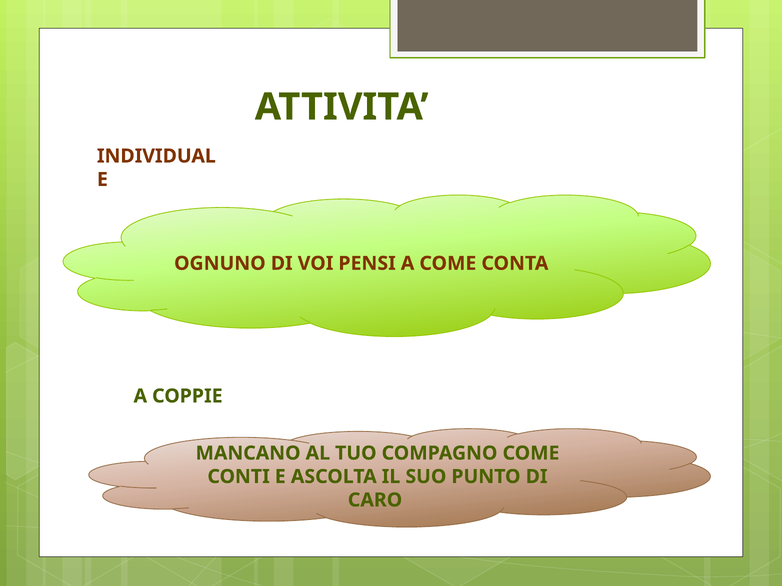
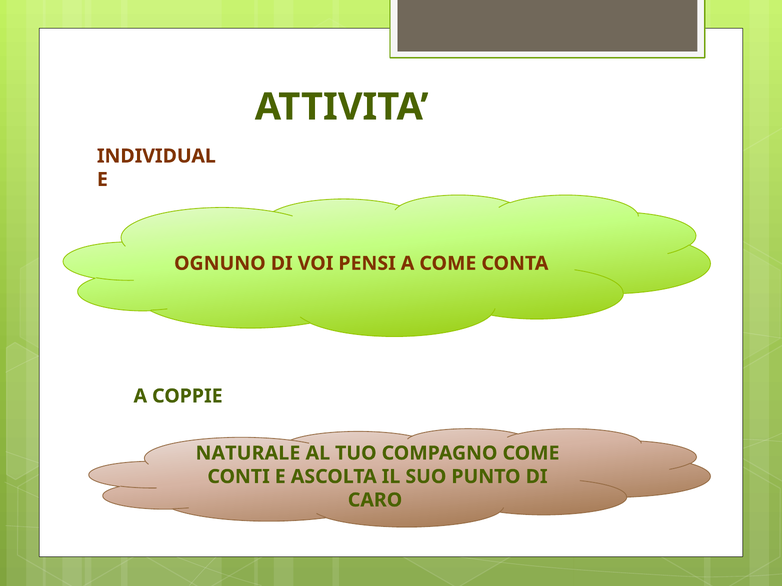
MANCANO: MANCANO -> NATURALE
